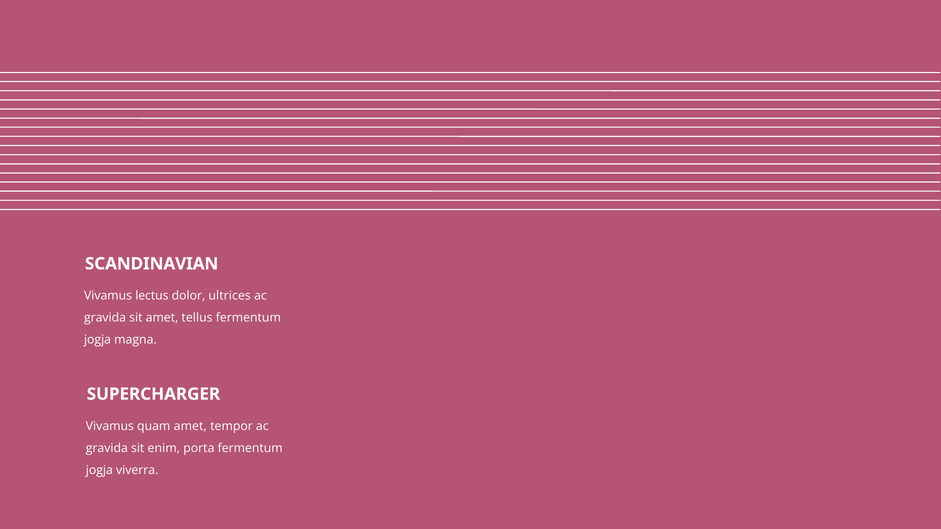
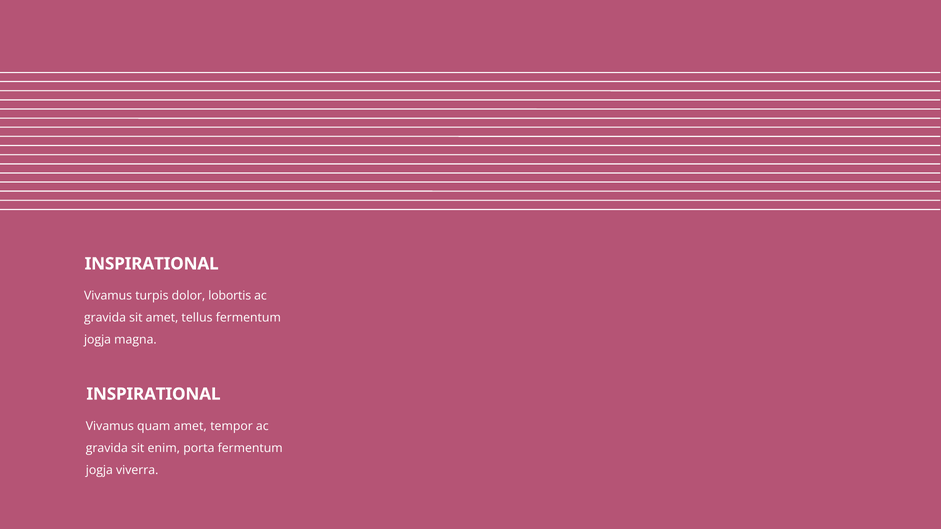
SCANDINAVIAN at (152, 264): SCANDINAVIAN -> INSPIRATIONAL
lectus: lectus -> turpis
ultrices: ultrices -> lobortis
SUPERCHARGER at (153, 394): SUPERCHARGER -> INSPIRATIONAL
